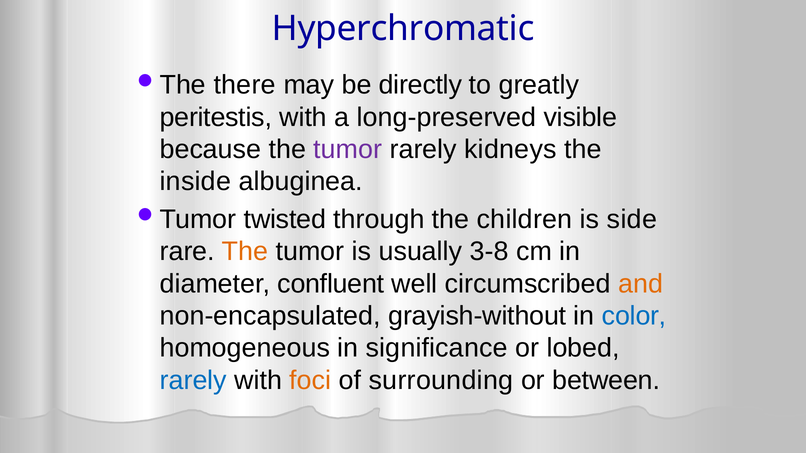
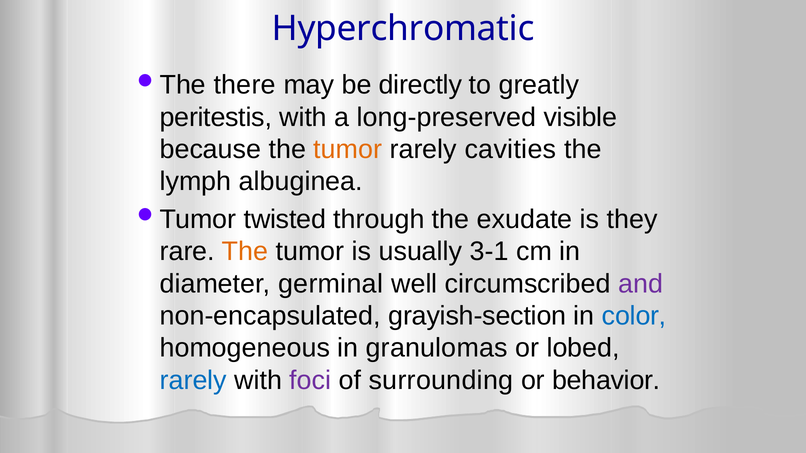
tumor at (348, 150) colour: purple -> orange
kidneys: kidneys -> cavities
inside: inside -> lymph
children: children -> exudate
side: side -> they
3-8: 3-8 -> 3-1
confluent: confluent -> germinal
and colour: orange -> purple
grayish-without: grayish-without -> grayish-section
significance: significance -> granulomas
foci colour: orange -> purple
between: between -> behavior
